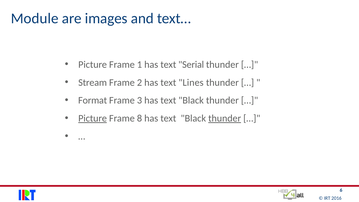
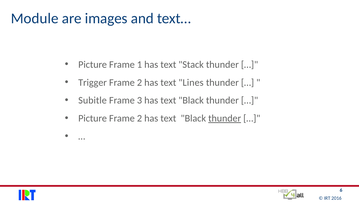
Serial: Serial -> Stack
Stream: Stream -> Trigger
Format: Format -> Subitle
Picture at (93, 118) underline: present -> none
8 at (140, 118): 8 -> 2
